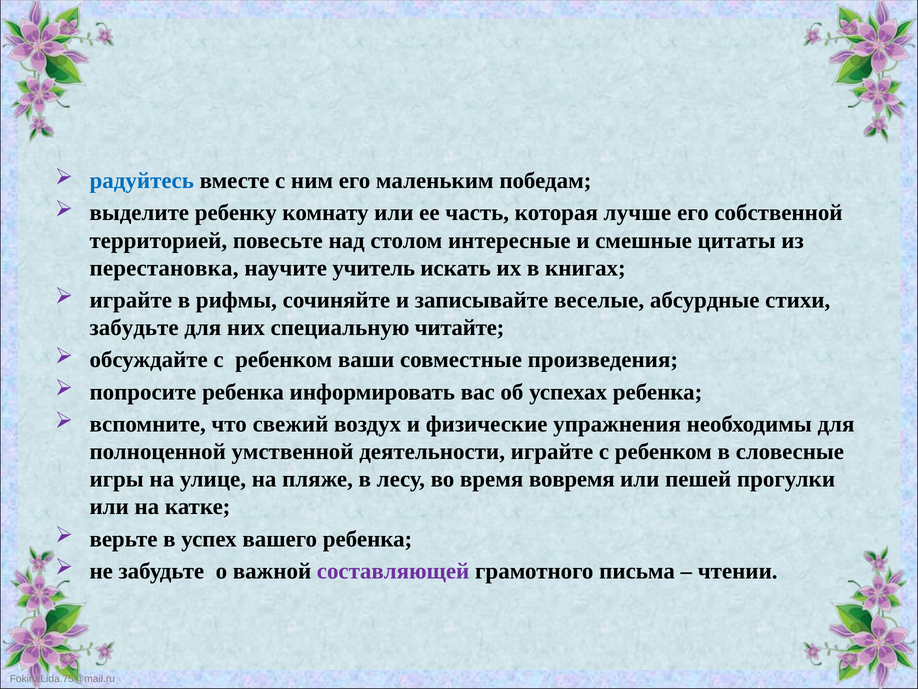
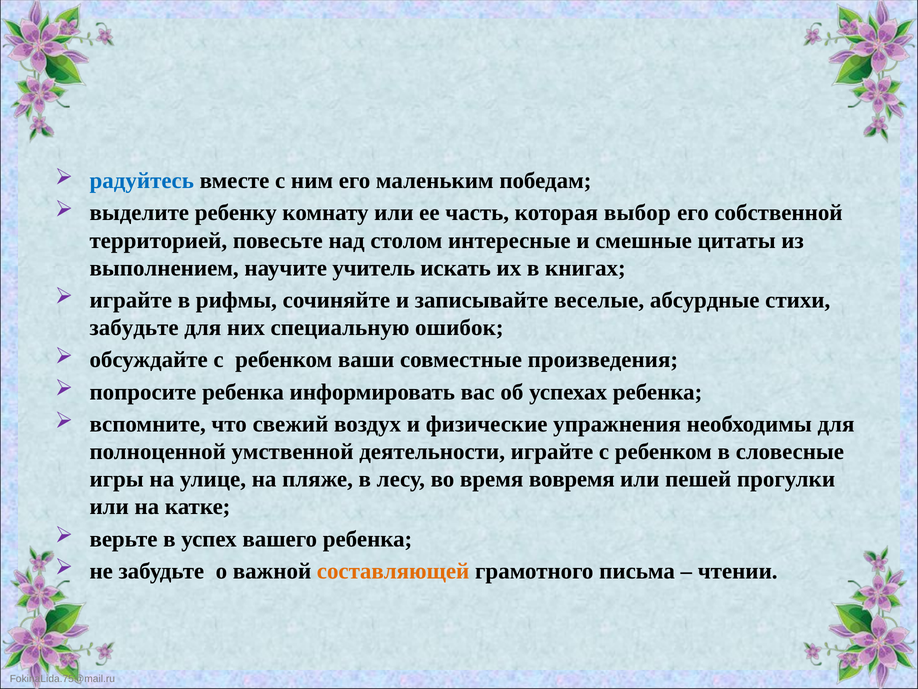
лучше: лучше -> выбор
перестановка: перестановка -> выполнением
читайте: читайте -> ошибок
составляющей colour: purple -> orange
